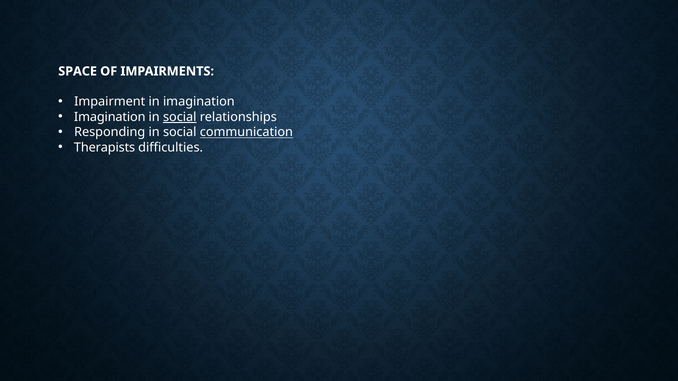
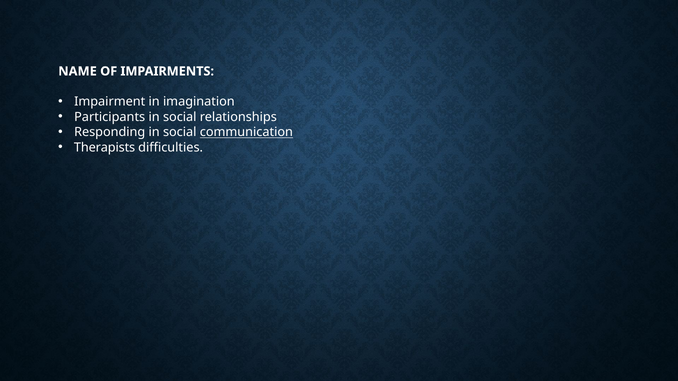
SPACE: SPACE -> NAME
Imagination at (110, 117): Imagination -> Participants
social at (180, 117) underline: present -> none
